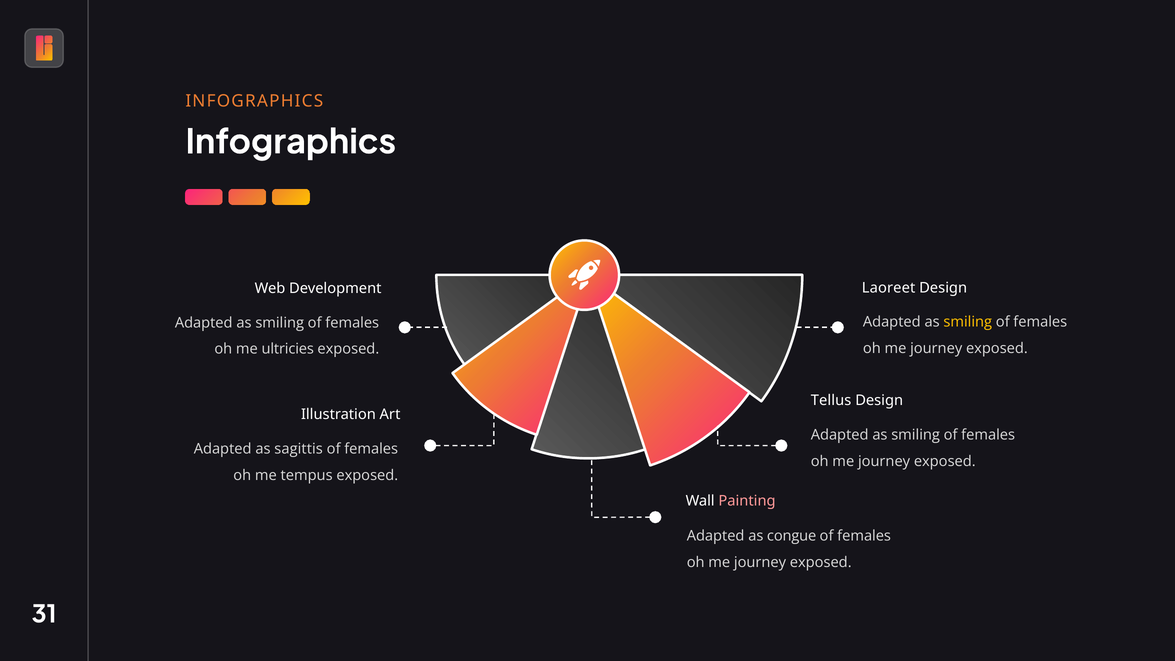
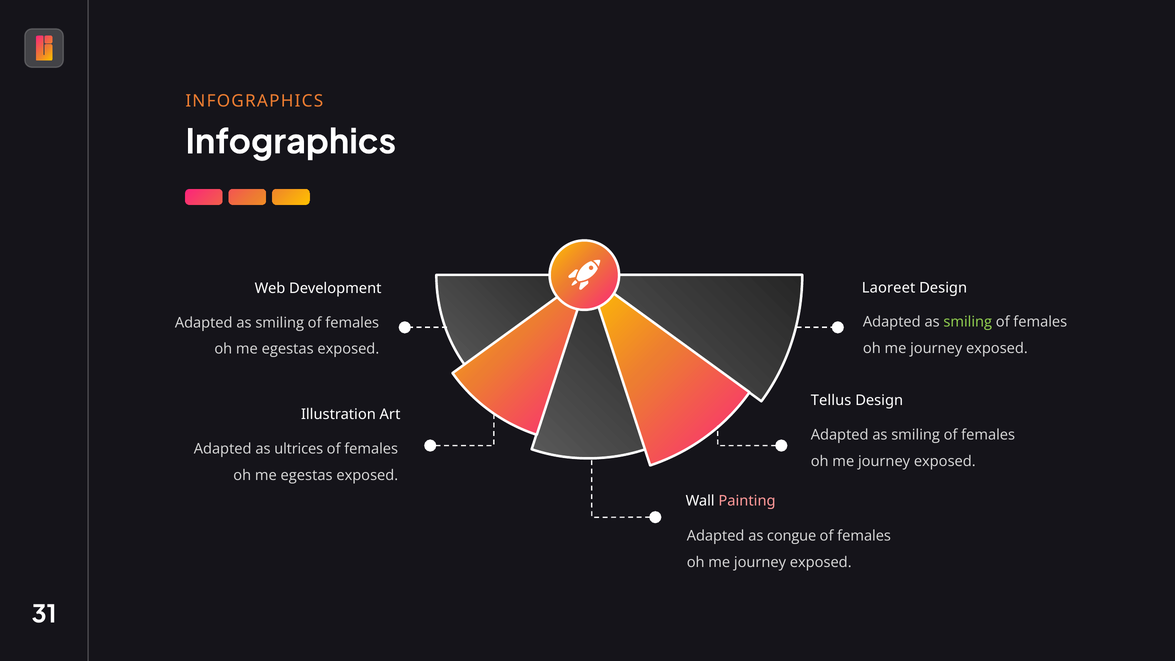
smiling at (968, 322) colour: yellow -> light green
ultricies at (288, 349): ultricies -> egestas
sagittis: sagittis -> ultrices
tempus at (307, 476): tempus -> egestas
